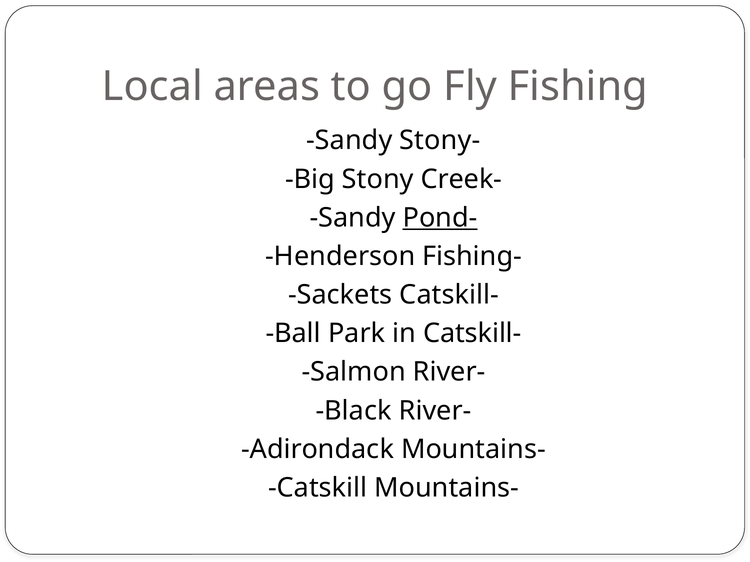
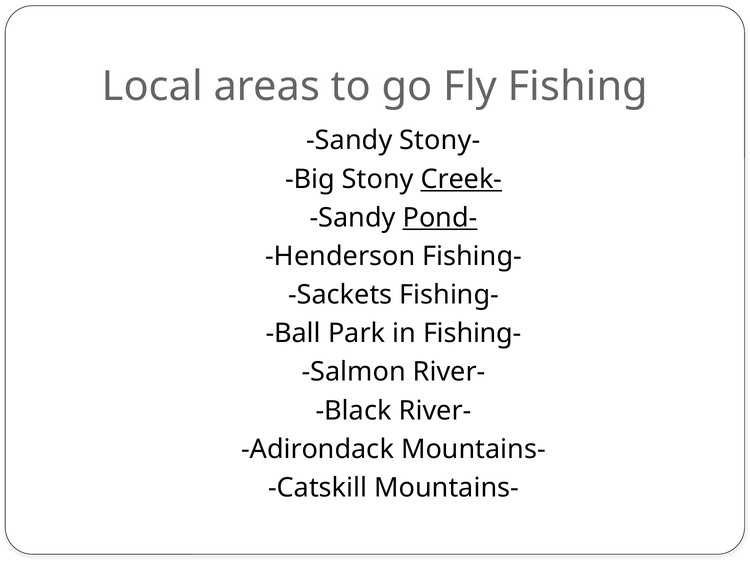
Creek- underline: none -> present
Sackets Catskill-: Catskill- -> Fishing-
in Catskill-: Catskill- -> Fishing-
